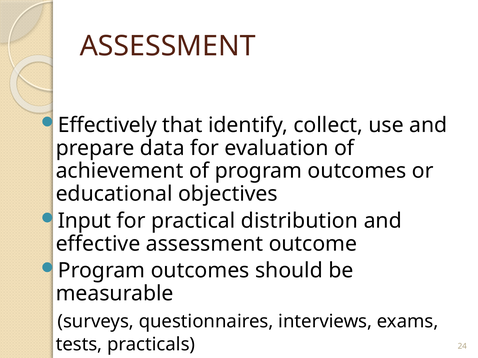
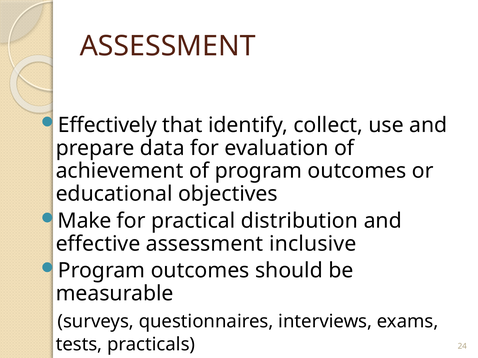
Input: Input -> Make
outcome: outcome -> inclusive
